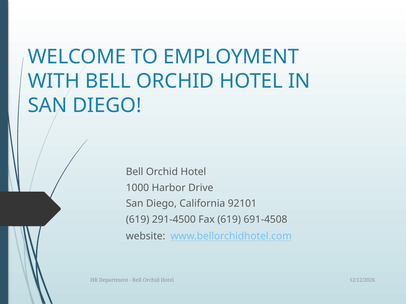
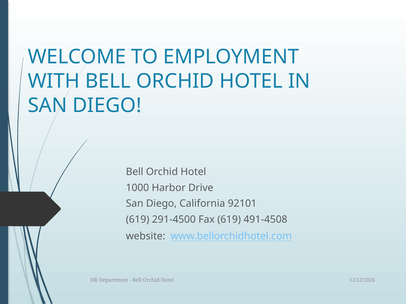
691-4508: 691-4508 -> 491-4508
